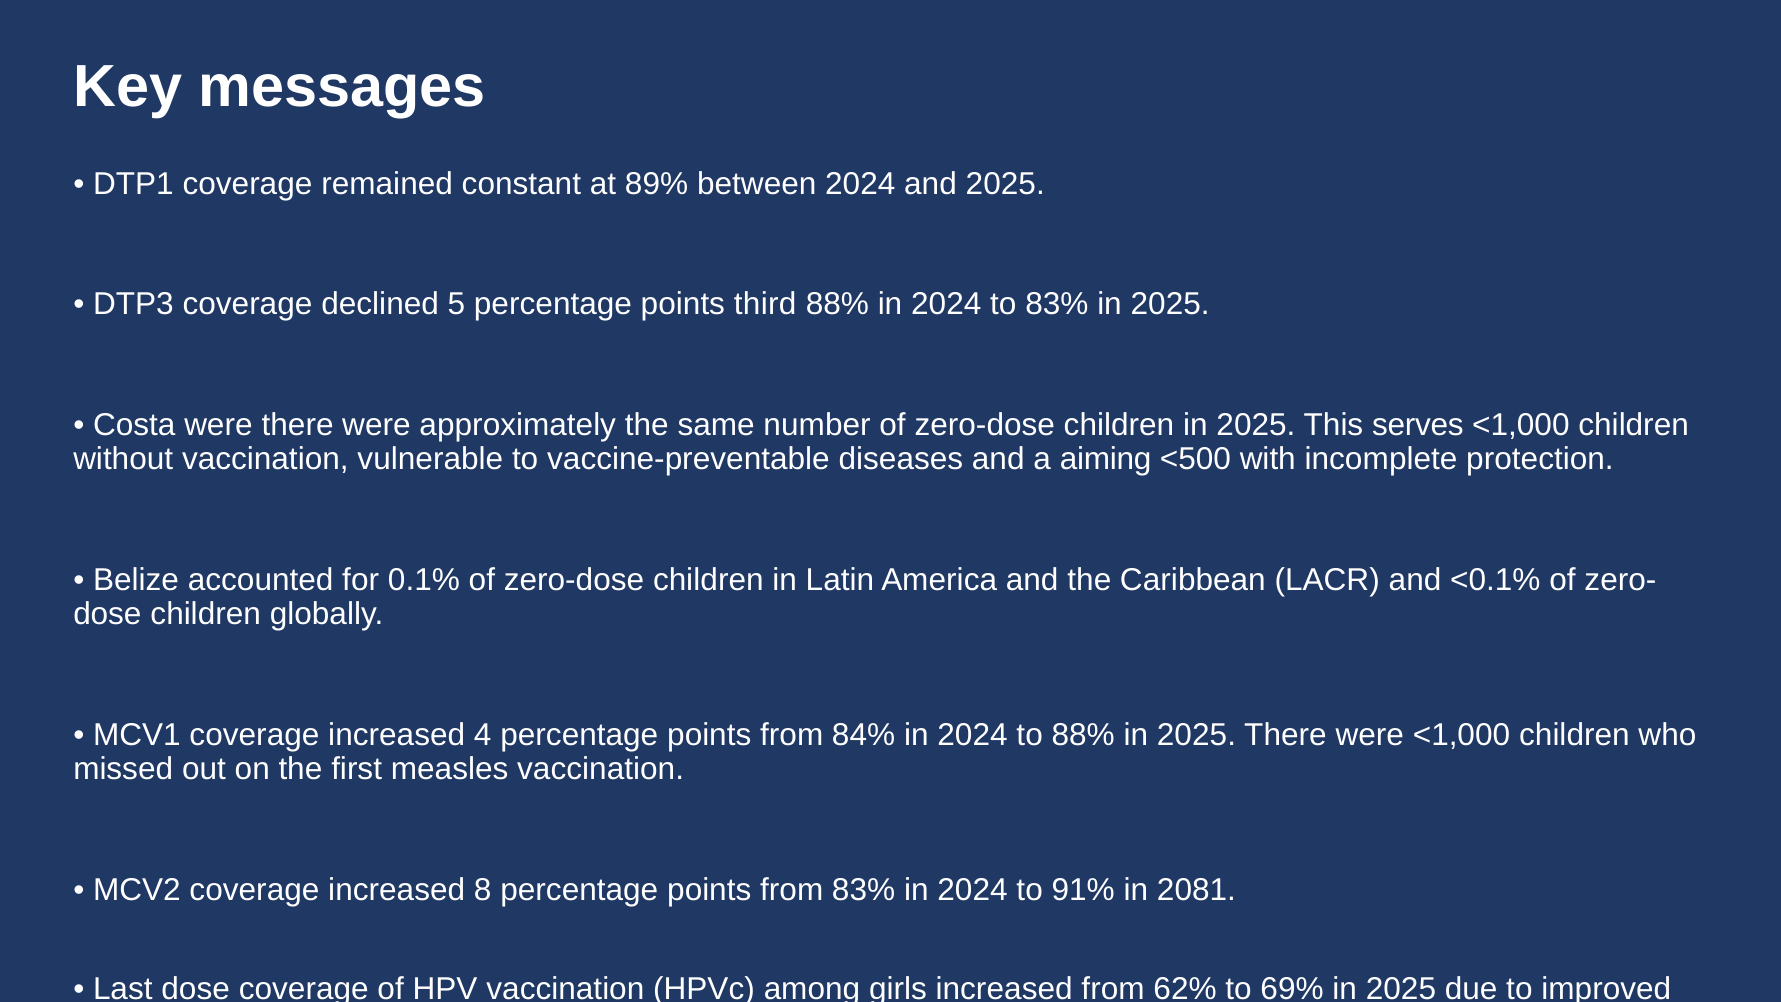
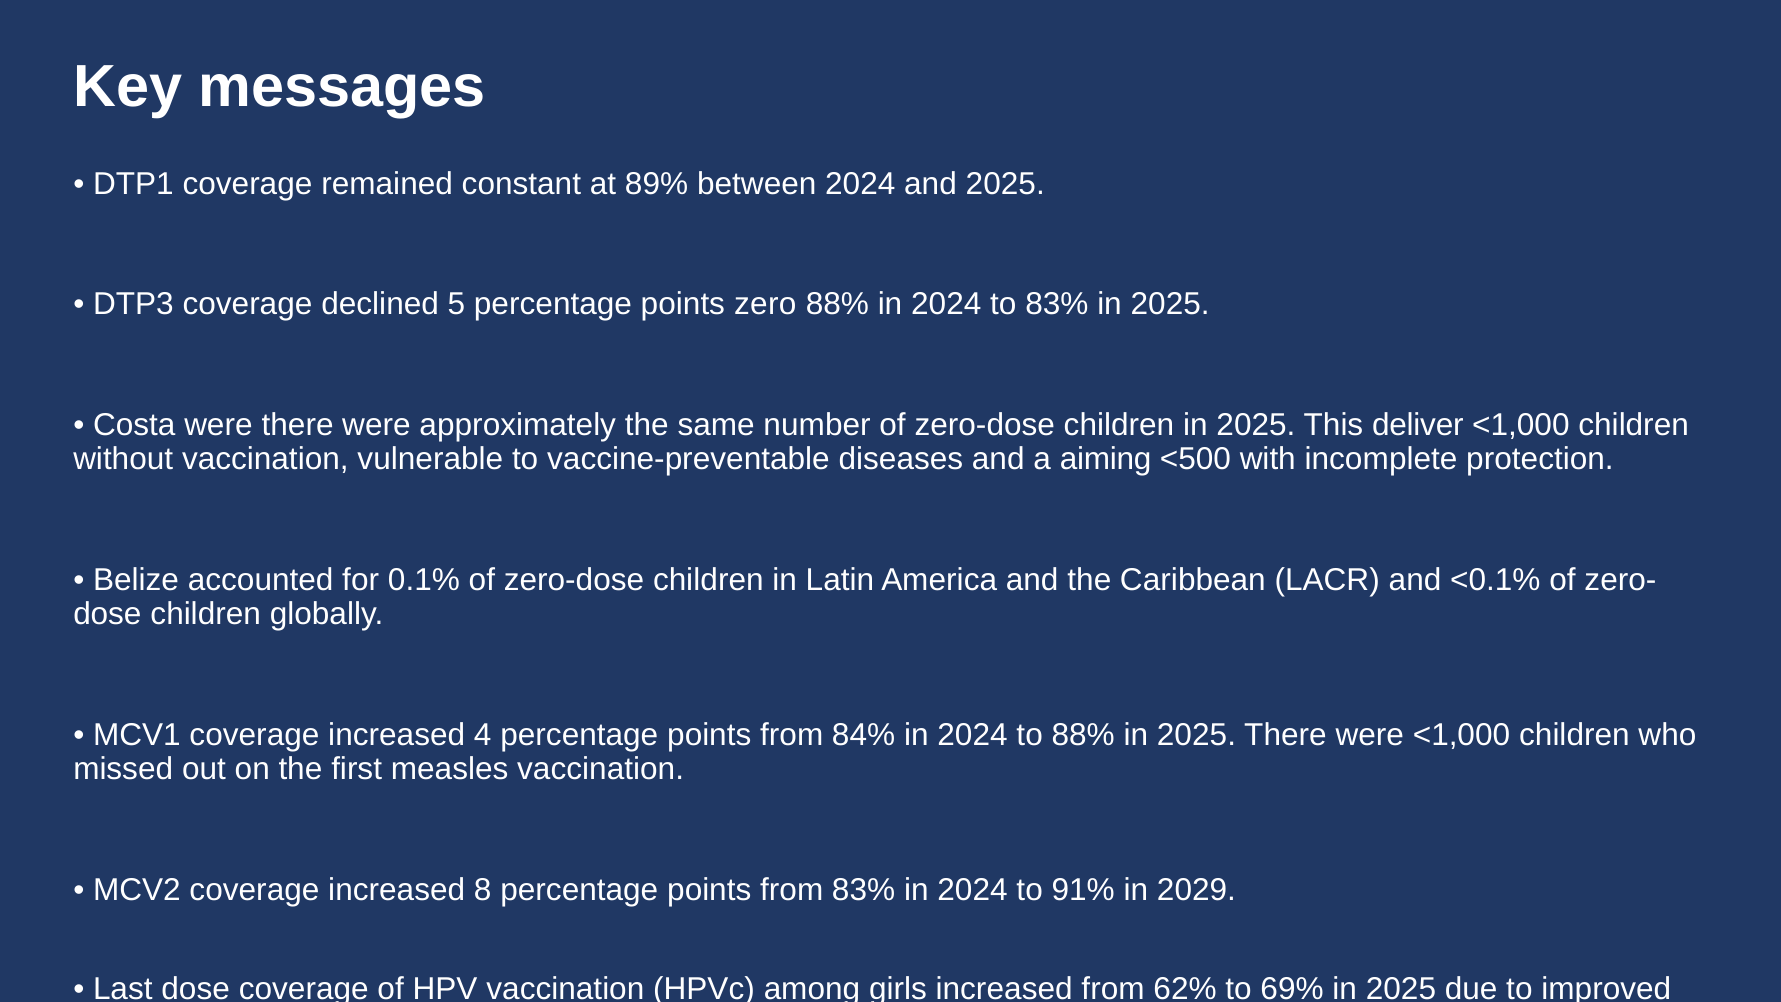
third: third -> zero
serves: serves -> deliver
2081: 2081 -> 2029
